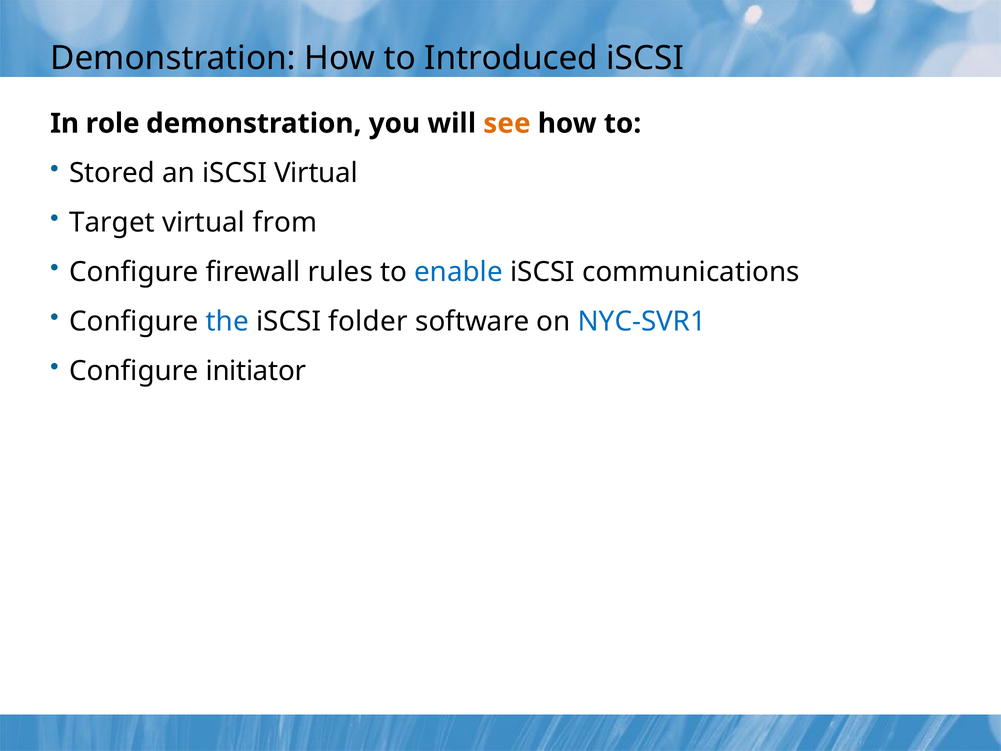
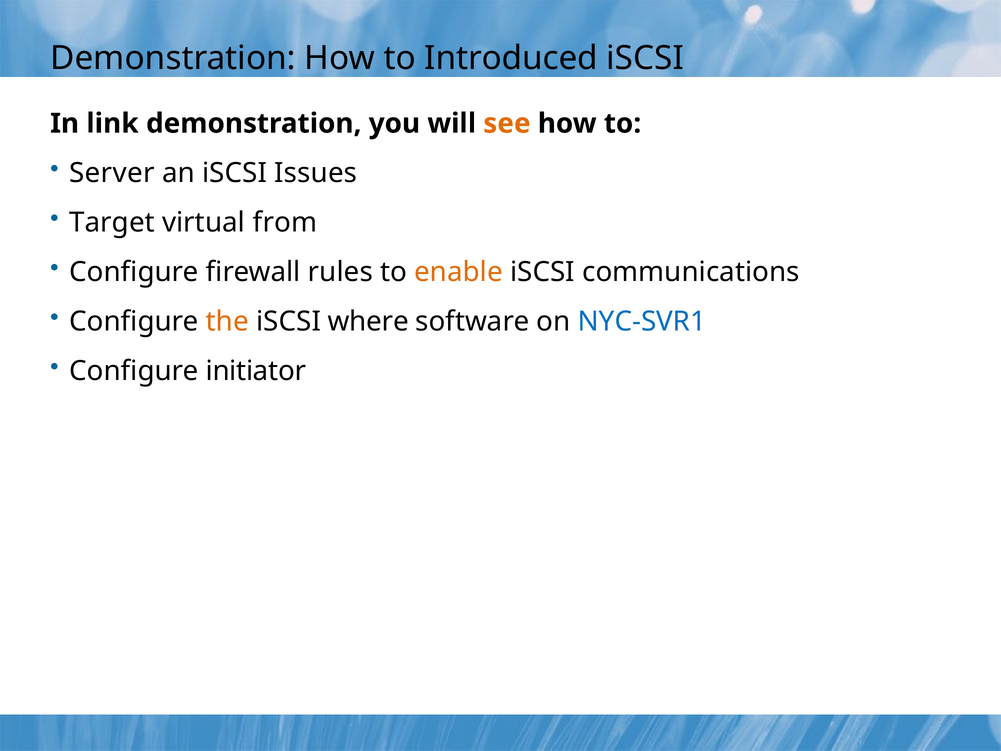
role: role -> link
Stored: Stored -> Server
iSCSI Virtual: Virtual -> Issues
enable colour: blue -> orange
the colour: blue -> orange
folder: folder -> where
